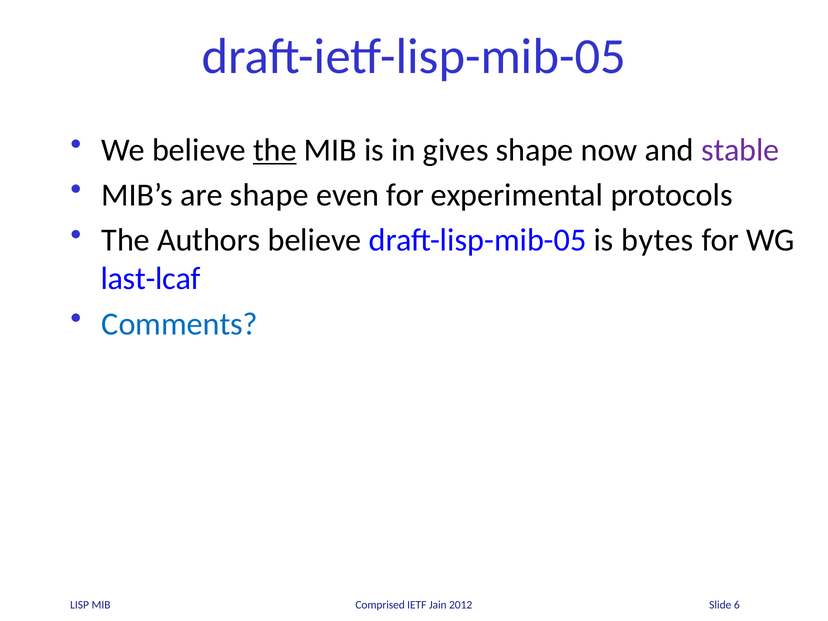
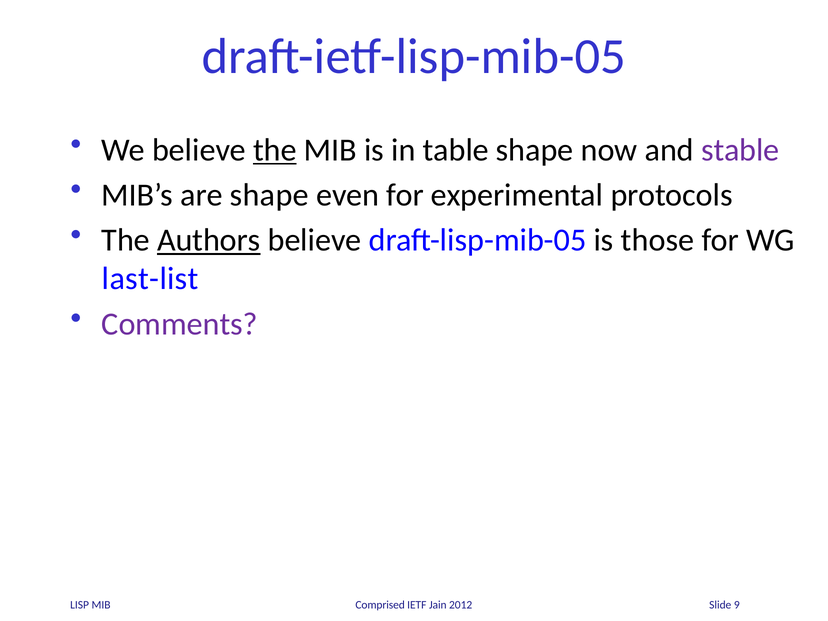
gives: gives -> table
Authors underline: none -> present
bytes: bytes -> those
last-lcaf: last-lcaf -> last-list
Comments colour: blue -> purple
6: 6 -> 9
